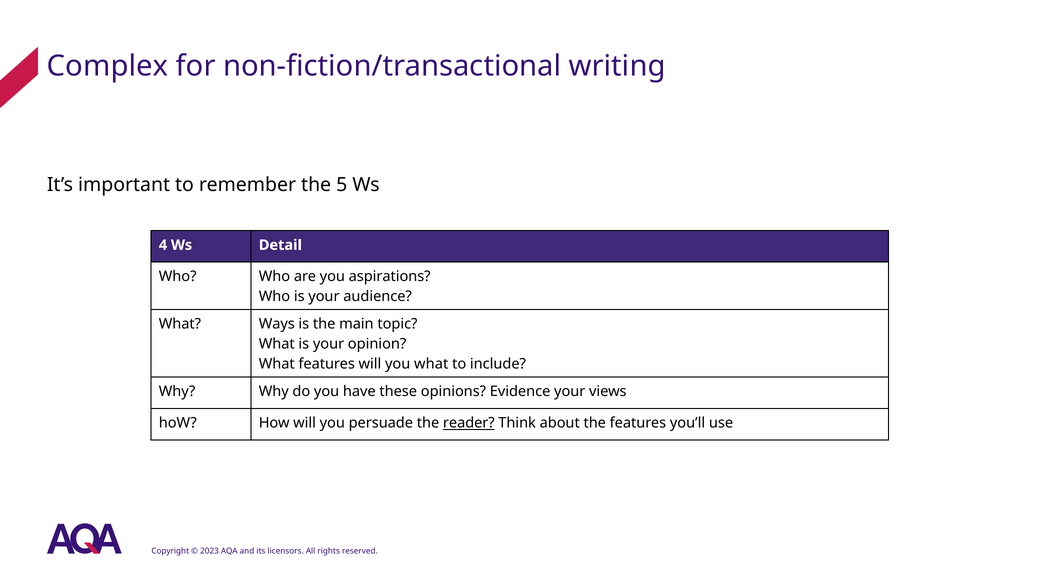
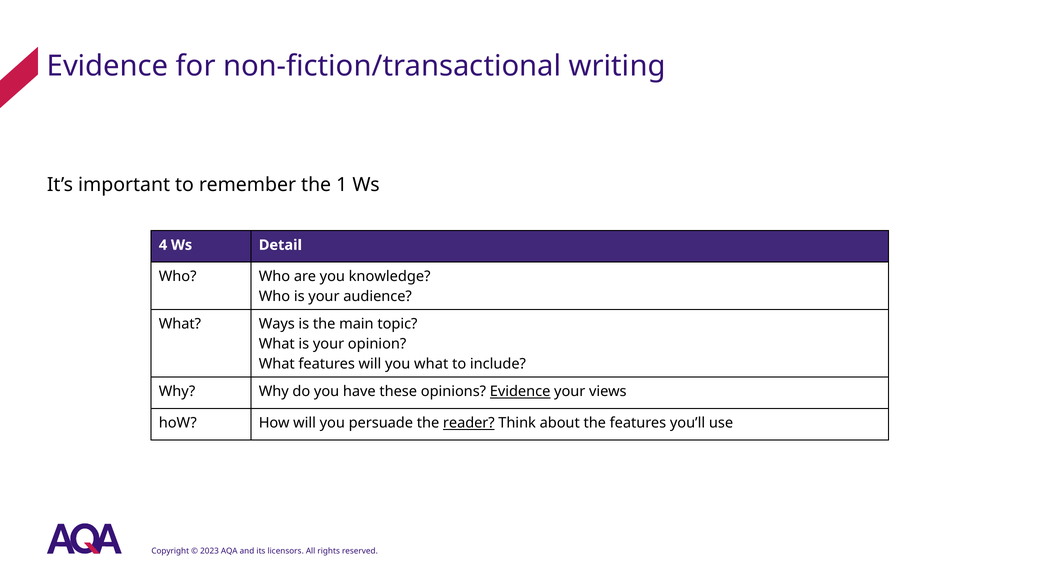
Complex at (108, 66): Complex -> Evidence
5: 5 -> 1
aspirations: aspirations -> knowledge
Evidence at (520, 392) underline: none -> present
